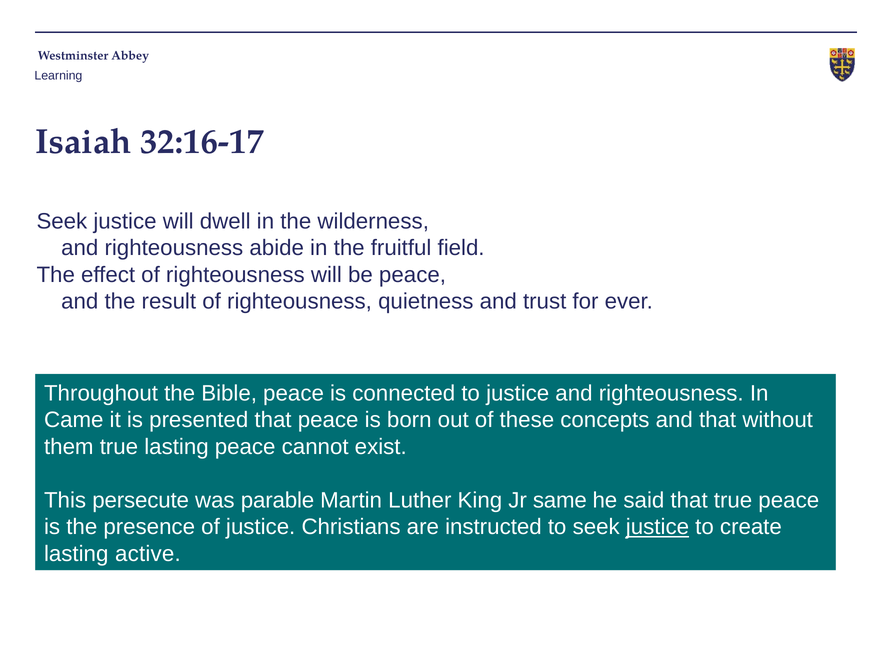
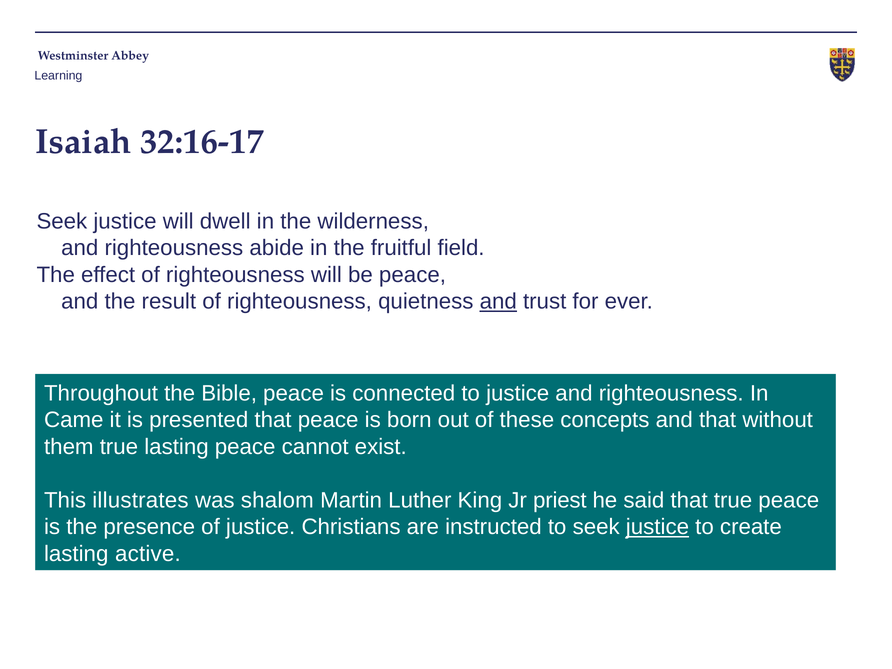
and at (498, 302) underline: none -> present
persecute: persecute -> illustrates
parable: parable -> shalom
same: same -> priest
